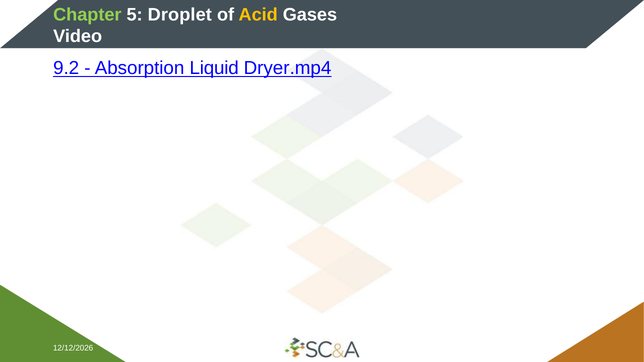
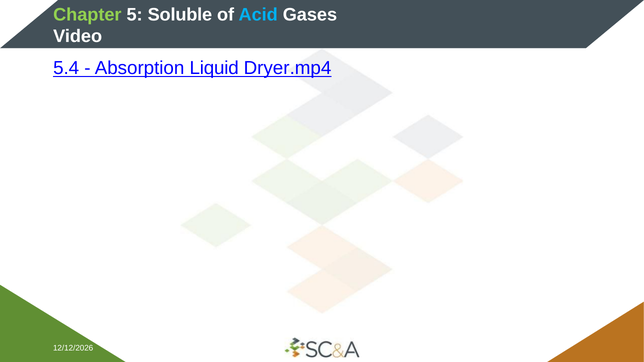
Droplet: Droplet -> Soluble
Acid colour: yellow -> light blue
9.2: 9.2 -> 5.4
